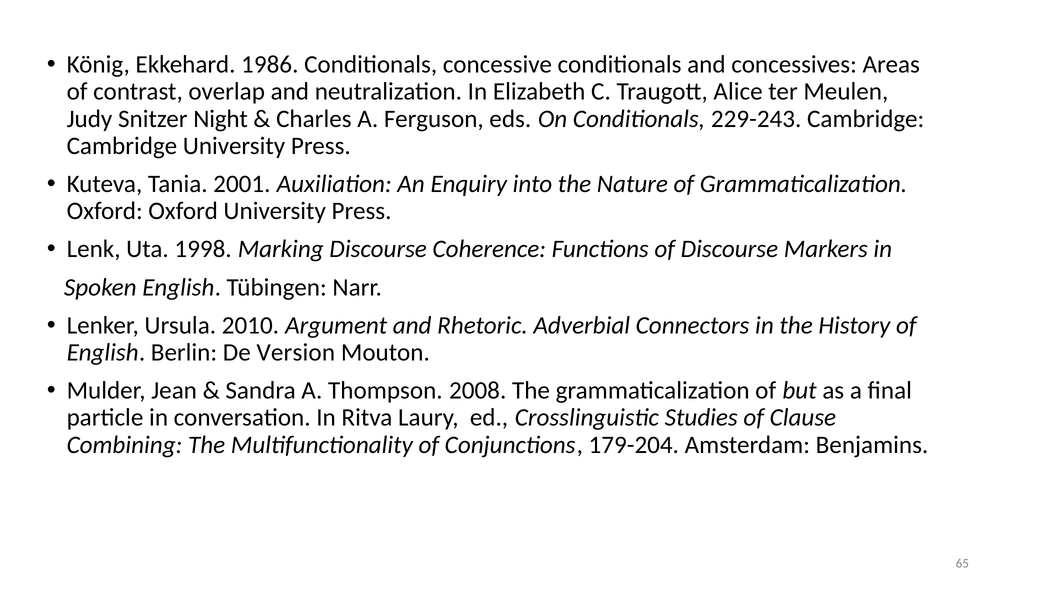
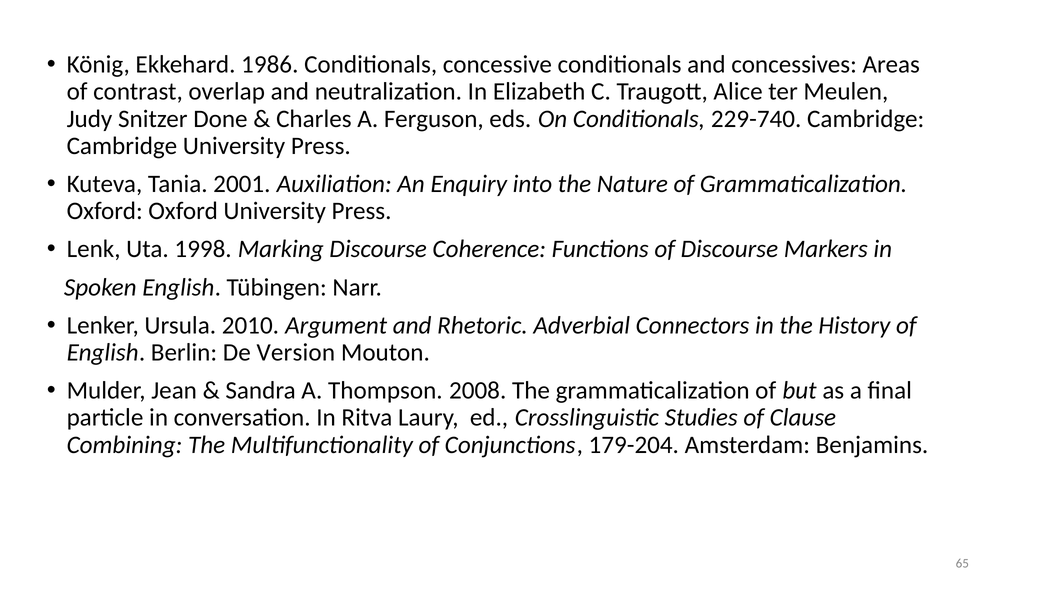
Night: Night -> Done
229-243: 229-243 -> 229-740
